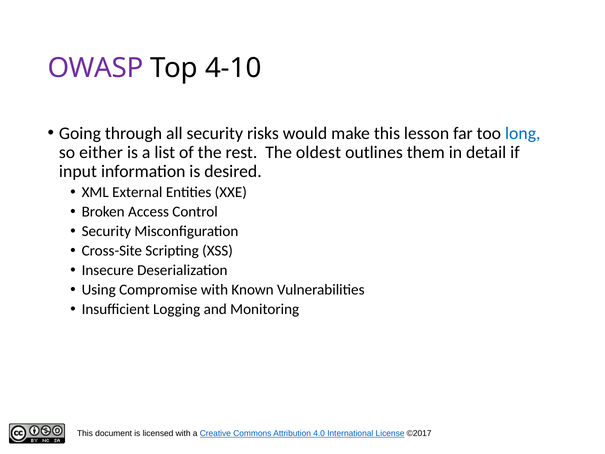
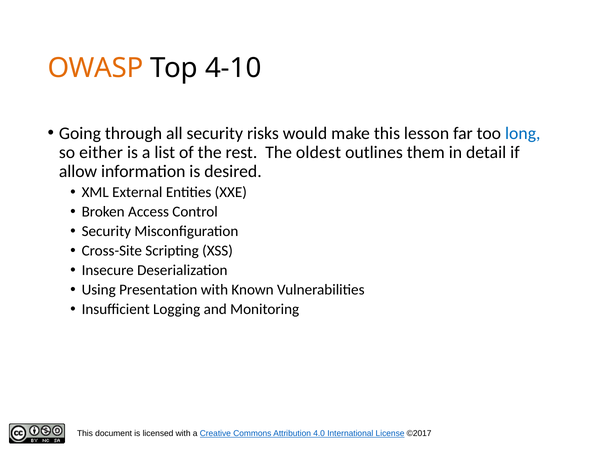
OWASP colour: purple -> orange
input: input -> allow
Compromise: Compromise -> Presentation
